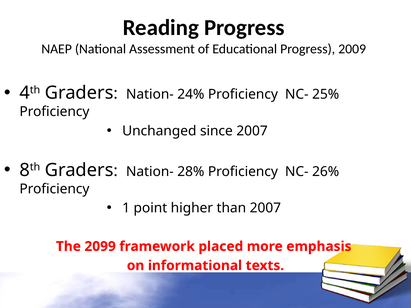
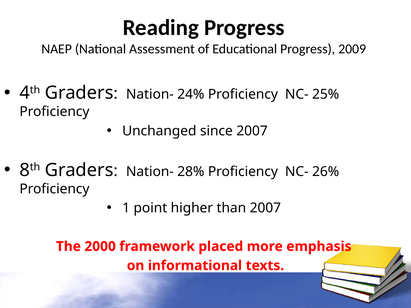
2099: 2099 -> 2000
